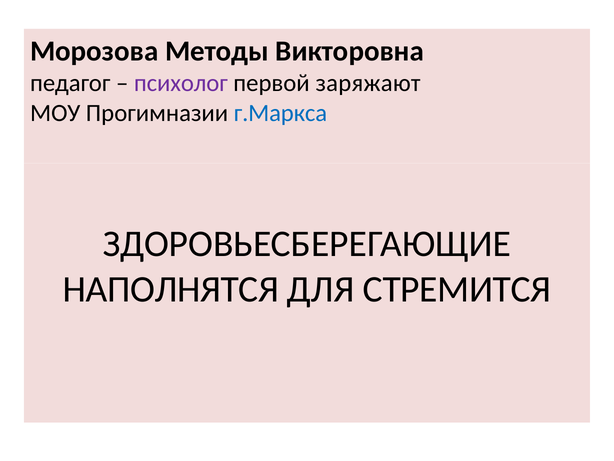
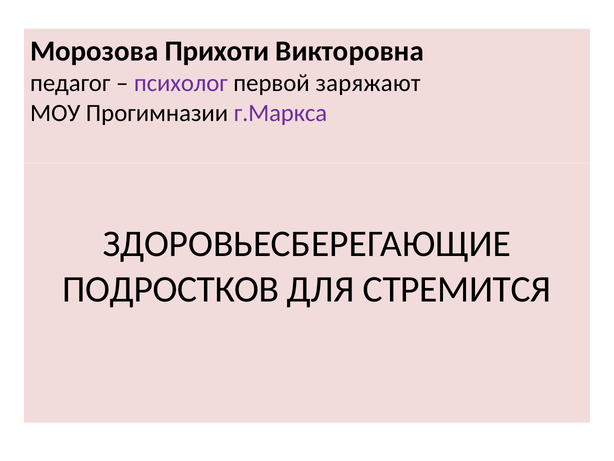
Методы: Методы -> Прихоти
г.Маркса colour: blue -> purple
НАПОЛНЯТСЯ: НАПОЛНЯТСЯ -> ПОДРОСТКОВ
